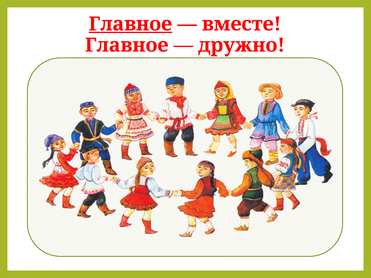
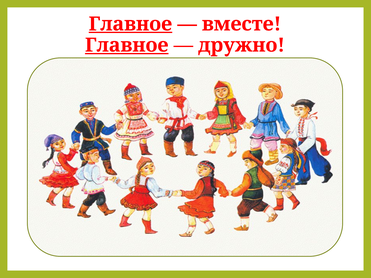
Главное at (127, 45) underline: none -> present
